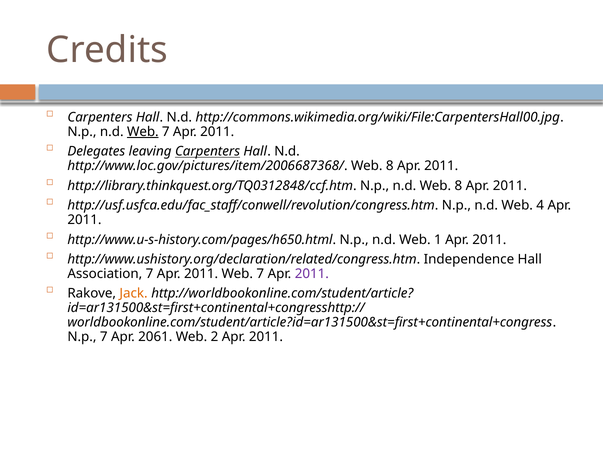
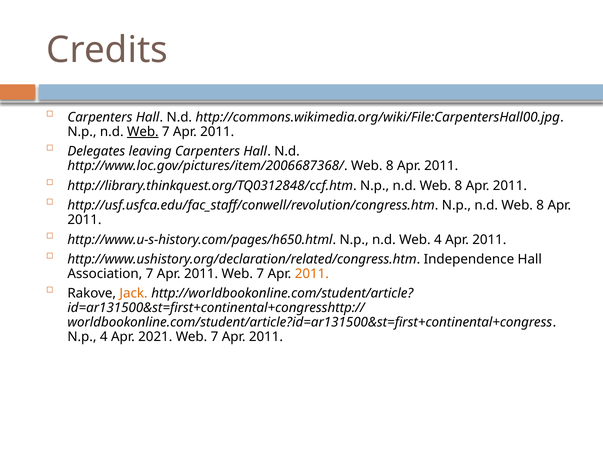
Carpenters at (208, 152) underline: present -> none
4 at (540, 206): 4 -> 8
Web 1: 1 -> 4
2011 at (312, 274) colour: purple -> orange
N.p 7: 7 -> 4
2061: 2061 -> 2021
2 at (215, 337): 2 -> 7
